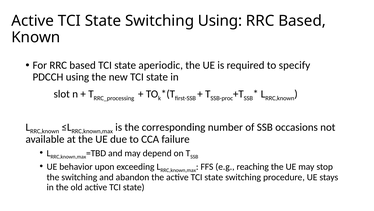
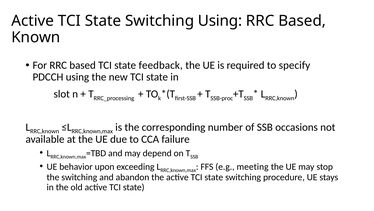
aperiodic: aperiodic -> feedback
reaching: reaching -> meeting
